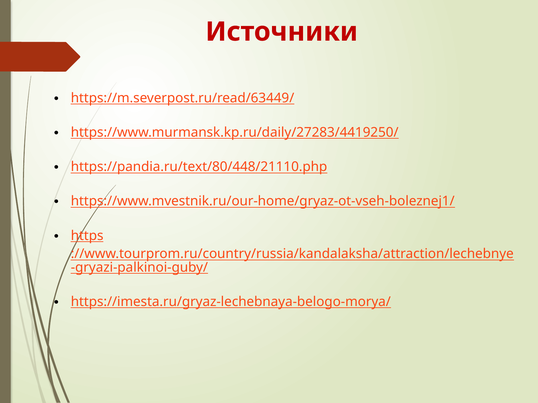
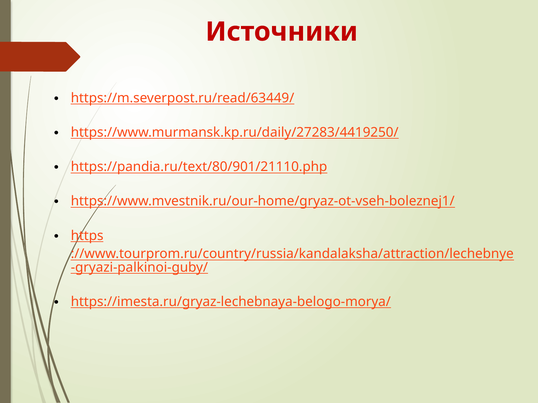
https://pandia.ru/text/80/448/21110.php: https://pandia.ru/text/80/448/21110.php -> https://pandia.ru/text/80/901/21110.php
